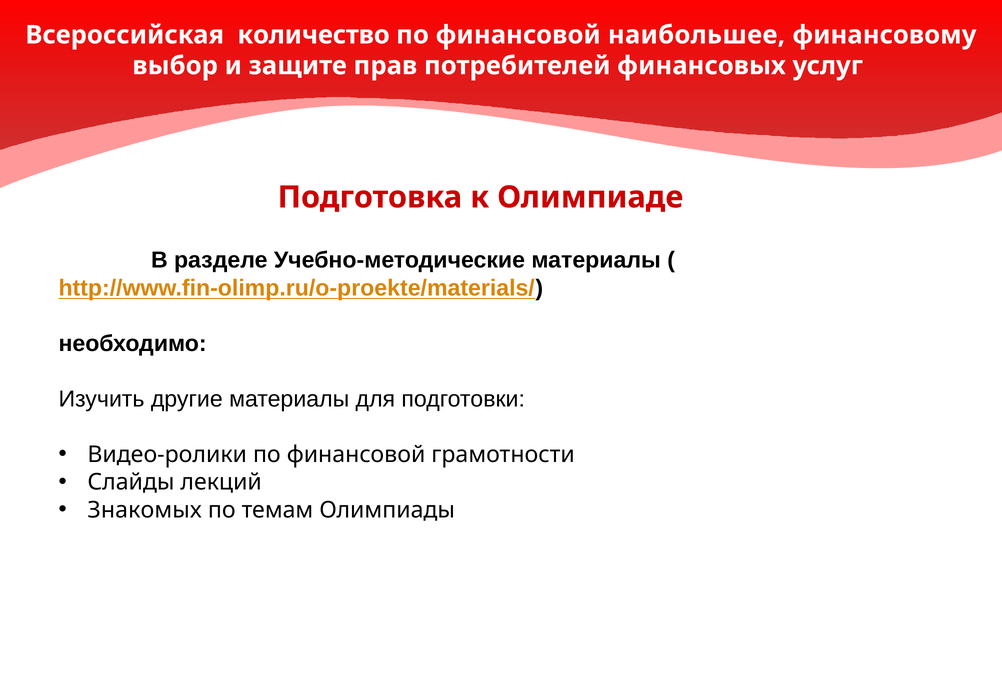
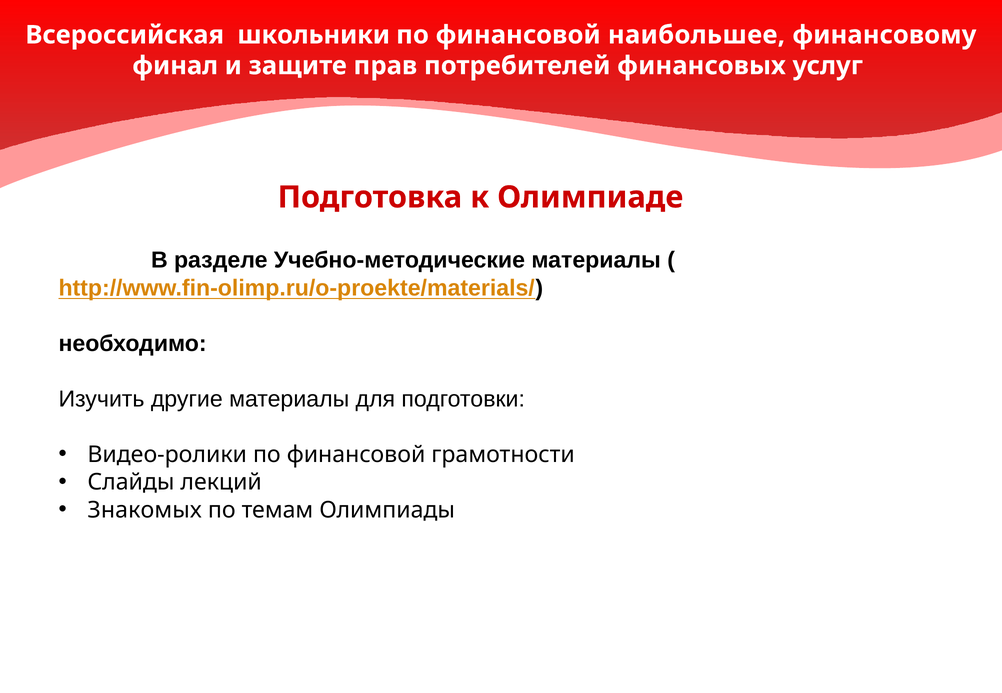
количество: количество -> школьники
выбор: выбор -> финал
